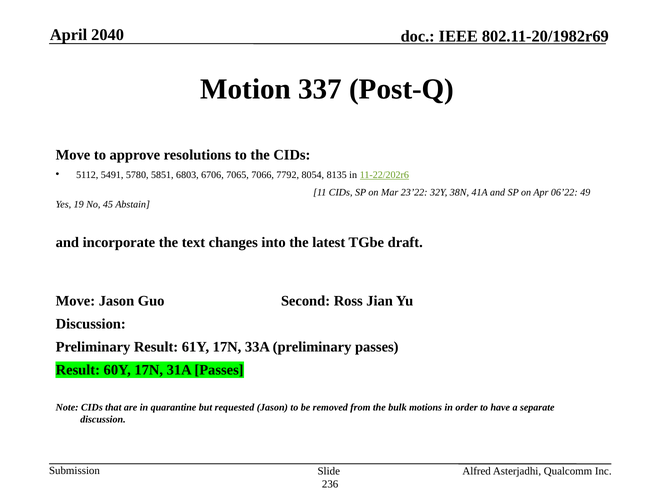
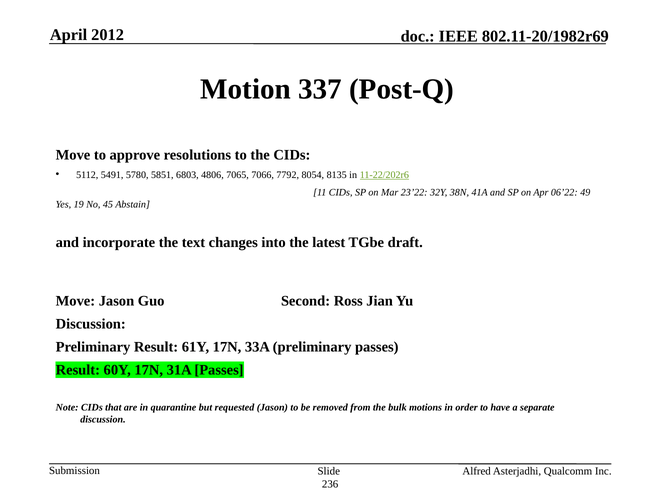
2040: 2040 -> 2012
6706: 6706 -> 4806
